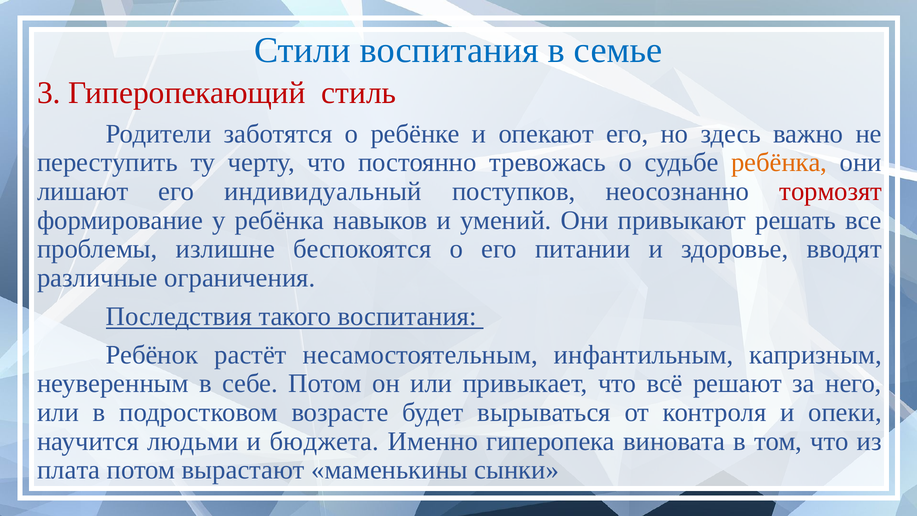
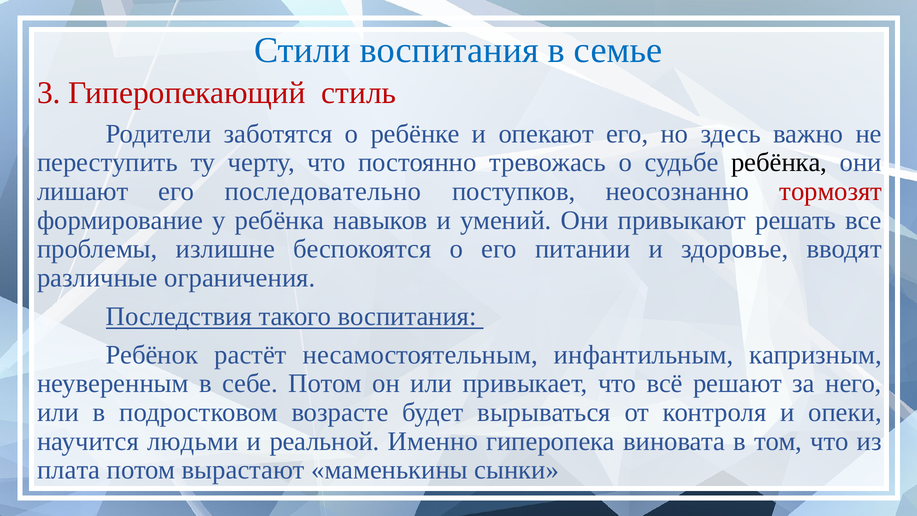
ребёнка at (779, 163) colour: orange -> black
индивидуальный: индивидуальный -> последовательно
бюджета: бюджета -> реальной
